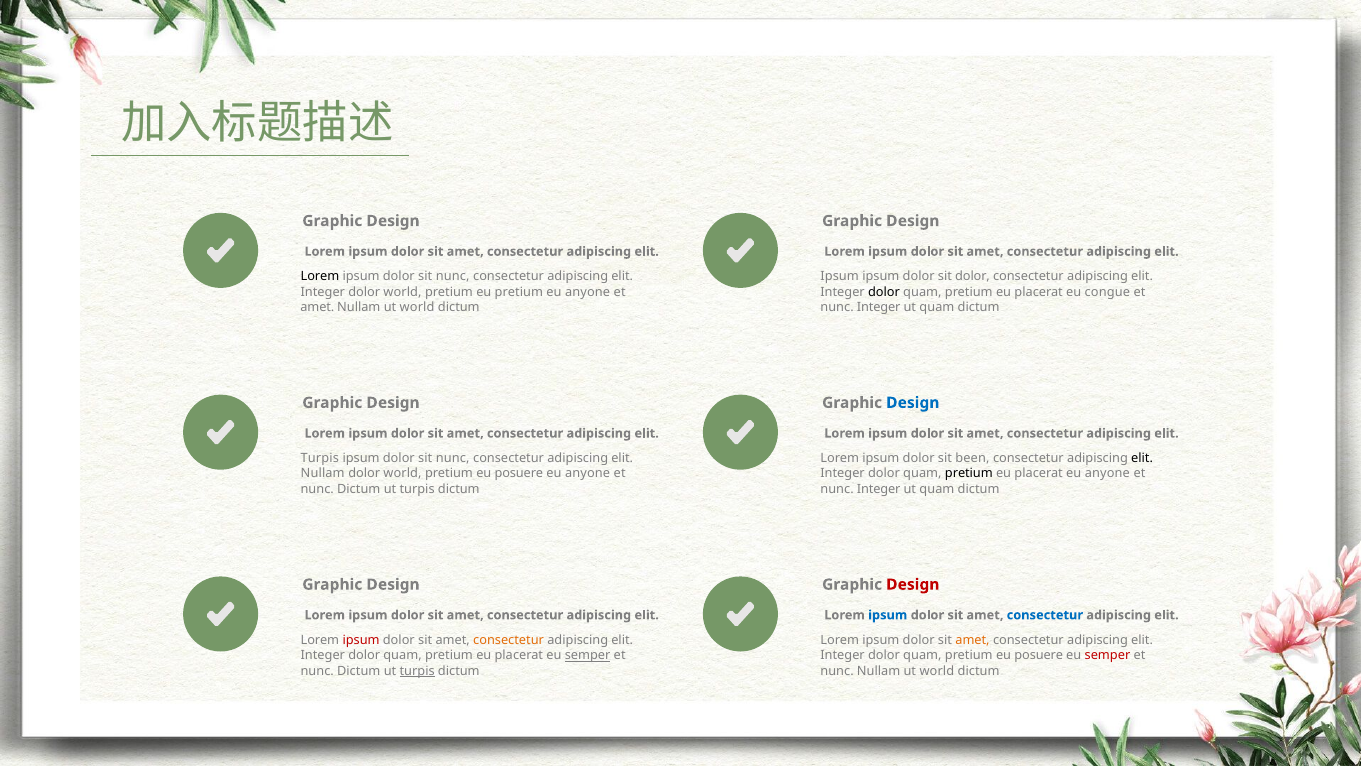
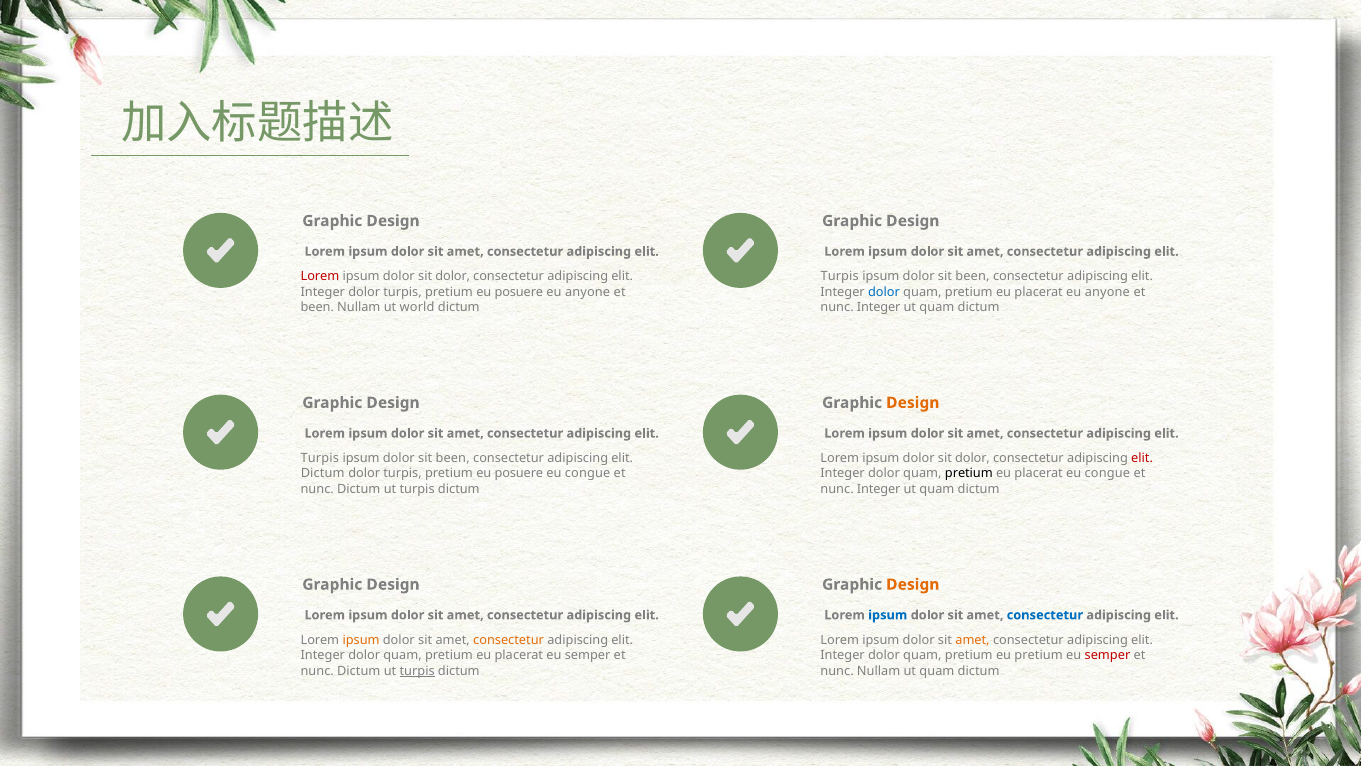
Lorem at (320, 276) colour: black -> red
nunc at (453, 276): nunc -> dolor
Ipsum at (840, 276): Ipsum -> Turpis
dolor at (973, 276): dolor -> been
Integer dolor world: world -> turpis
pretium at (519, 292): pretium -> posuere
dolor at (884, 292) colour: black -> blue
placerat eu congue: congue -> anyone
amet at (317, 307): amet -> been
Design at (913, 403) colour: blue -> orange
nunc at (453, 458): nunc -> been
been at (972, 458): been -> dolor
elit at (1142, 458) colour: black -> red
Nullam at (323, 474): Nullam -> Dictum
world at (403, 474): world -> turpis
anyone at (588, 474): anyone -> congue
placerat eu anyone: anyone -> congue
Design at (913, 584) colour: red -> orange
ipsum at (361, 640) colour: red -> orange
semper at (588, 655) underline: present -> none
quam pretium eu posuere: posuere -> pretium
nunc Nullam ut world: world -> quam
